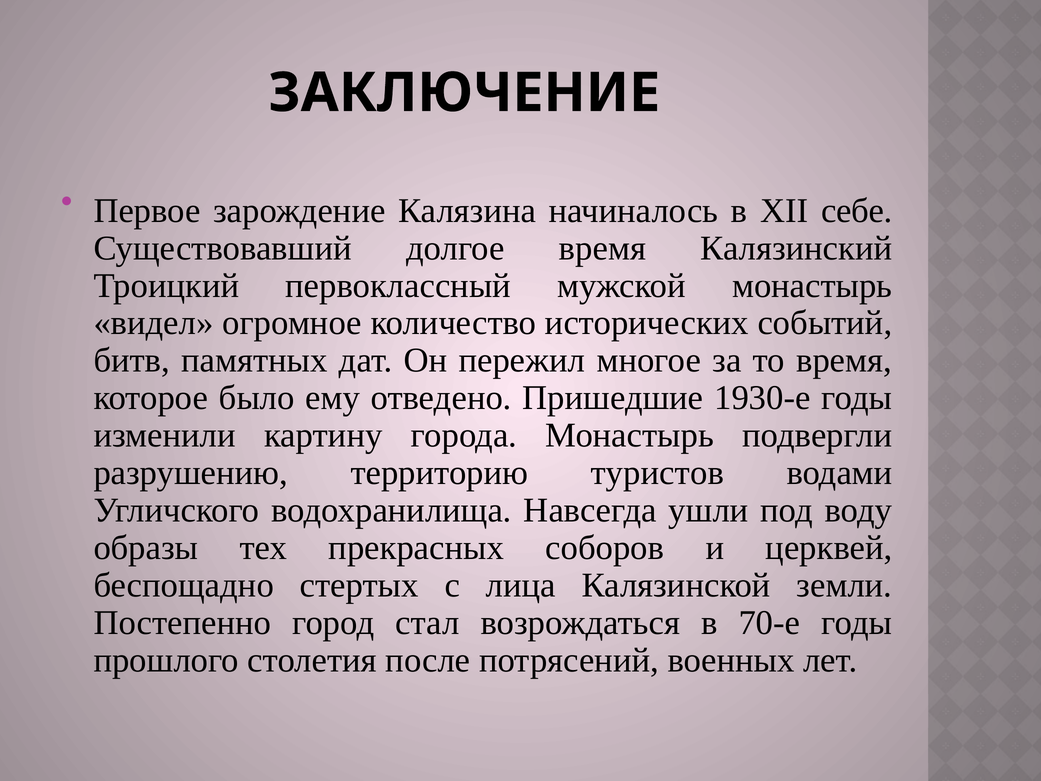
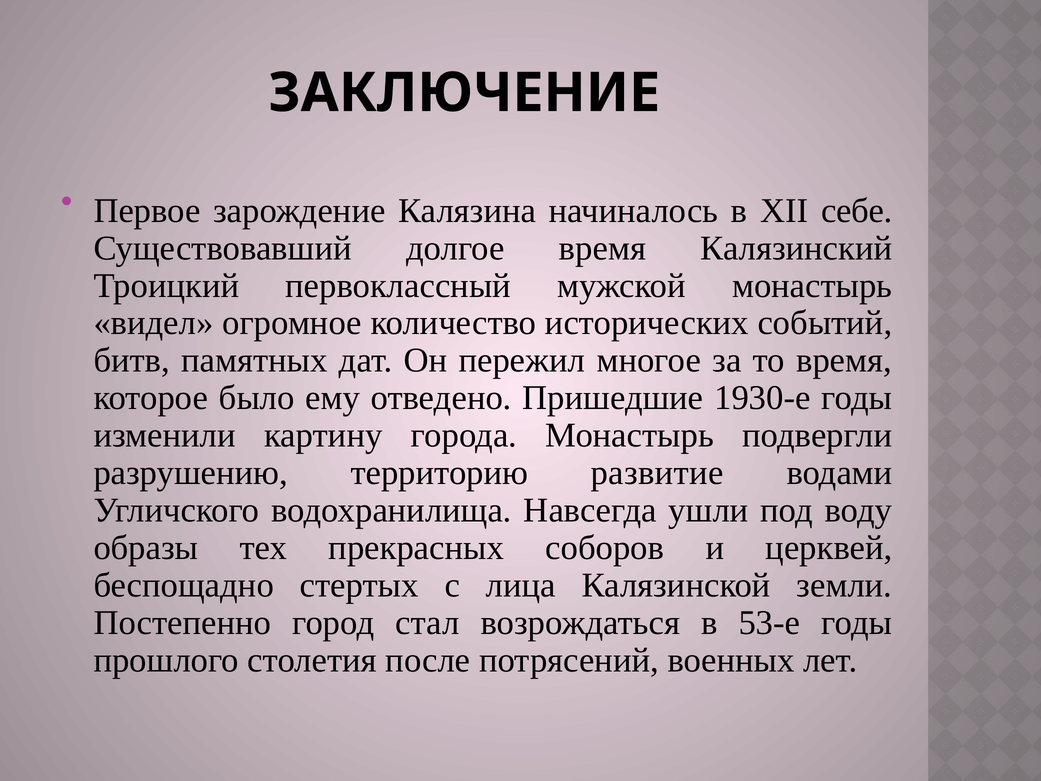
туристов: туристов -> развитие
70-е: 70-е -> 53-е
